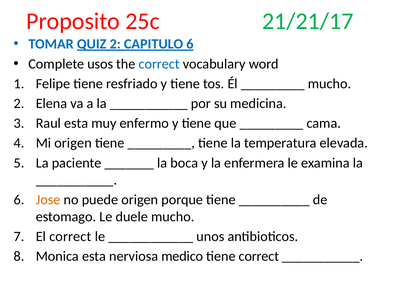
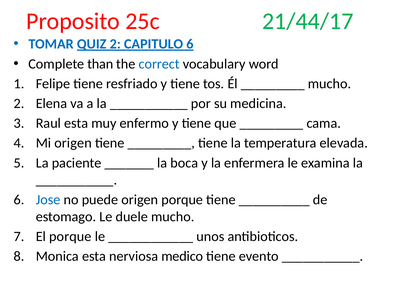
21/21/17: 21/21/17 -> 21/44/17
usos: usos -> than
Jose colour: orange -> blue
El correct: correct -> porque
tiene correct: correct -> evento
